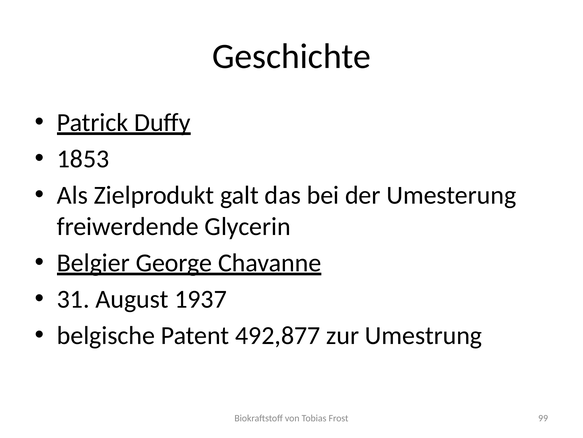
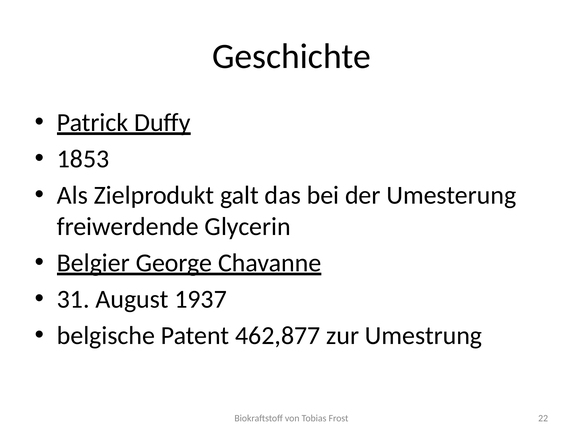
492,877: 492,877 -> 462,877
99: 99 -> 22
